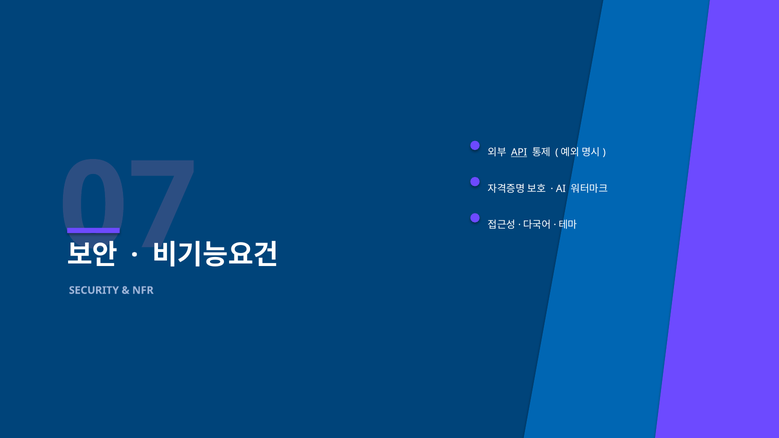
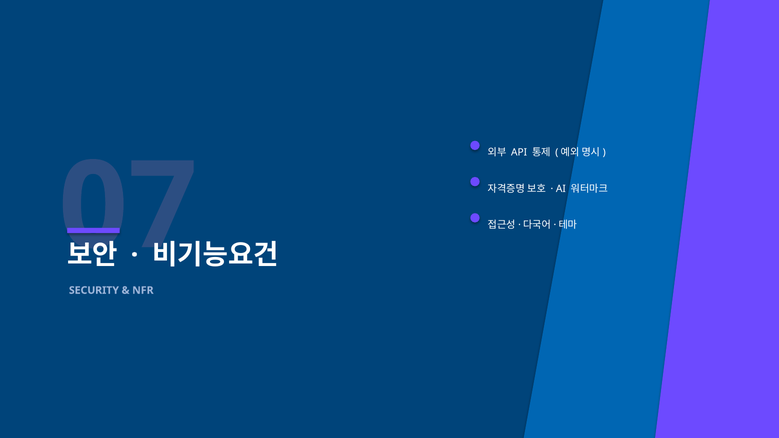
API underline: present -> none
